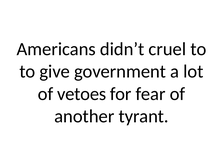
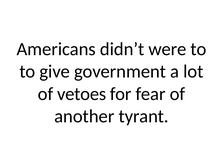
cruel: cruel -> were
